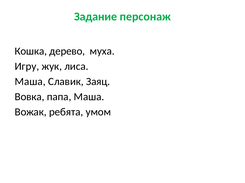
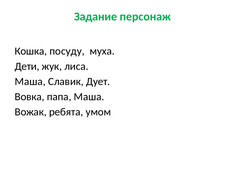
дерево: дерево -> посуду
Игру: Игру -> Дети
Заяц: Заяц -> Дует
